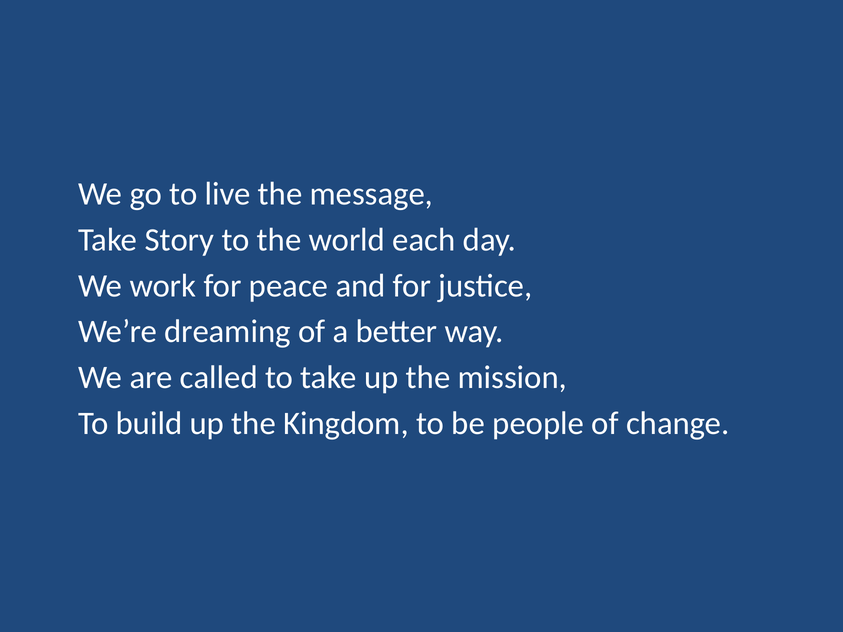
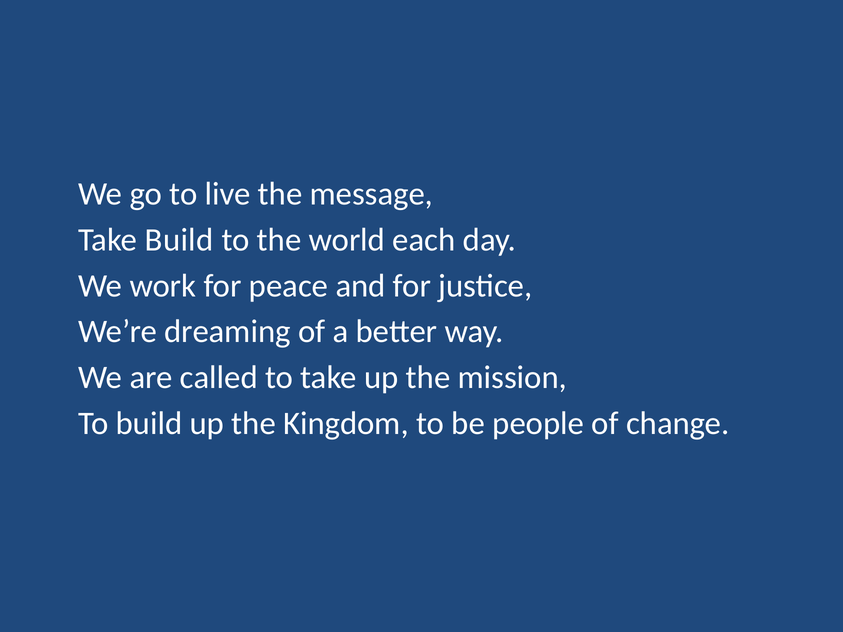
Take Story: Story -> Build
